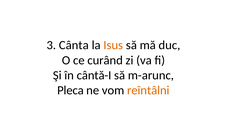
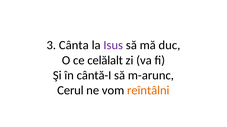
Isus colour: orange -> purple
curând: curând -> celălalt
Pleca: Pleca -> Cerul
